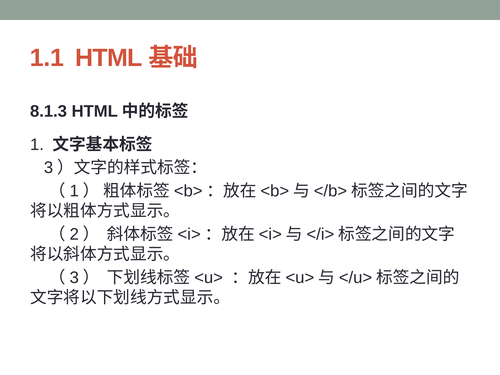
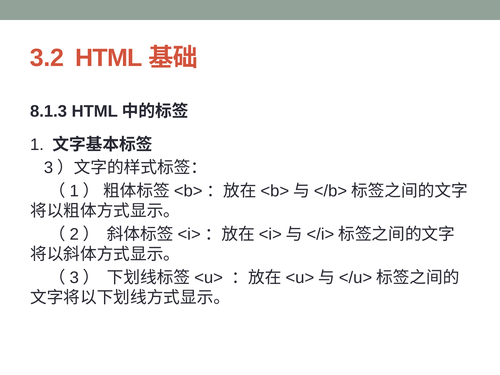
1.1: 1.1 -> 3.2
